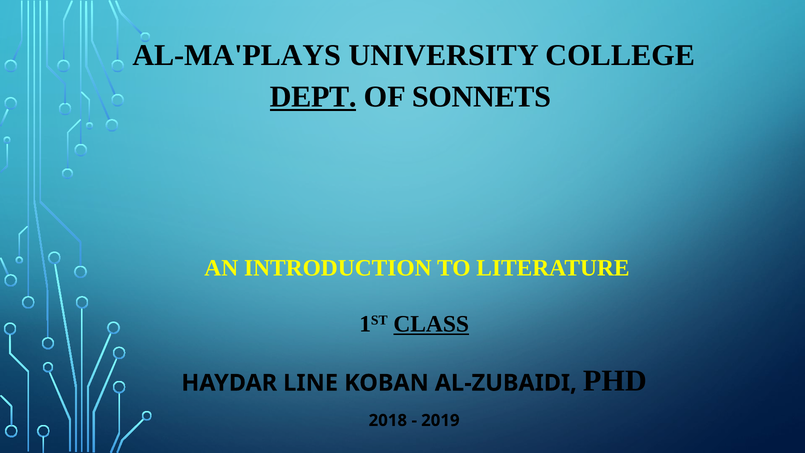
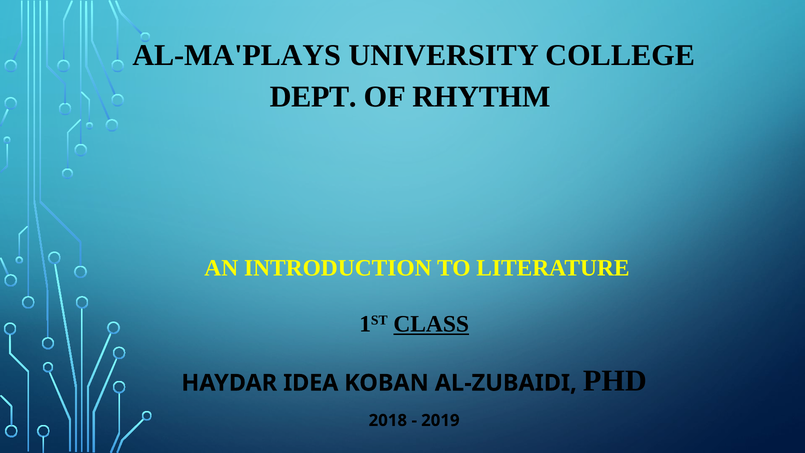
DEPT underline: present -> none
SONNETS: SONNETS -> RHYTHM
LINE: LINE -> IDEA
